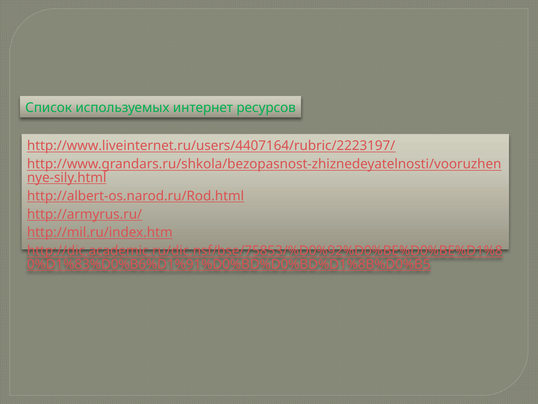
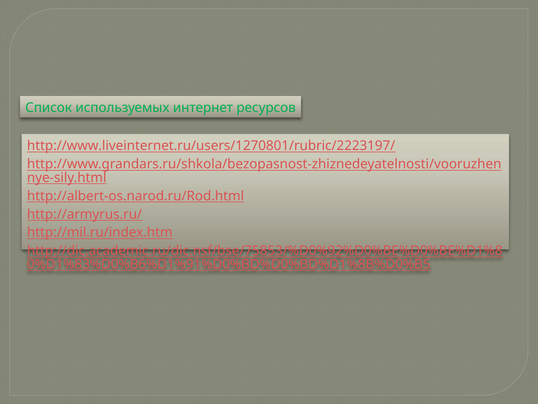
http://www.liveinternet.ru/users/4407164/rubric/2223197/: http://www.liveinternet.ru/users/4407164/rubric/2223197/ -> http://www.liveinternet.ru/users/1270801/rubric/2223197/
